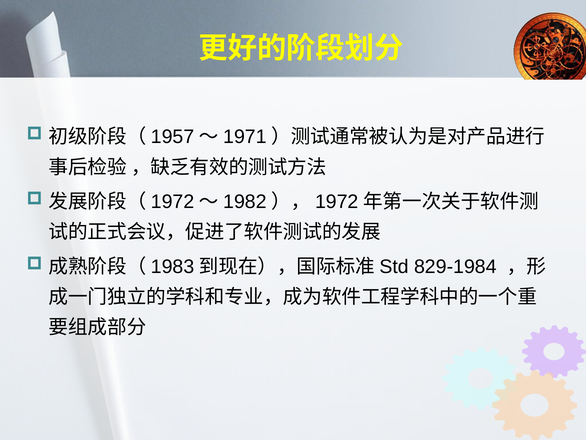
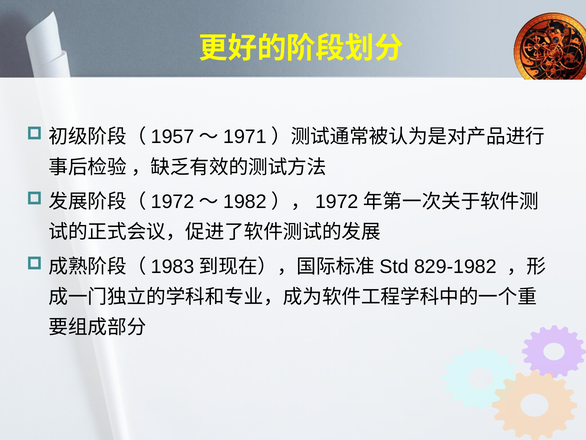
829-1984: 829-1984 -> 829-1982
